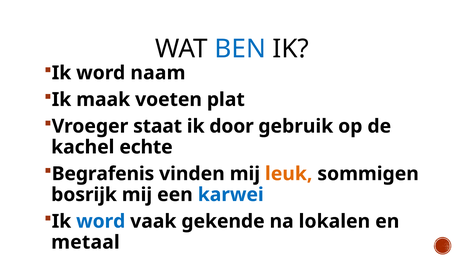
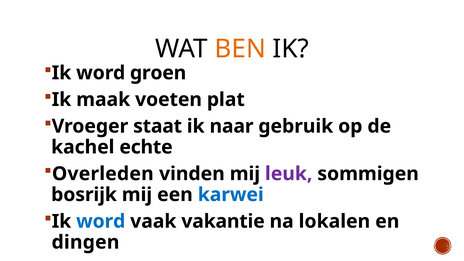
BEN colour: blue -> orange
naam: naam -> groen
door: door -> naar
Begrafenis: Begrafenis -> Overleden
leuk colour: orange -> purple
gekende: gekende -> vakantie
metaal: metaal -> dingen
